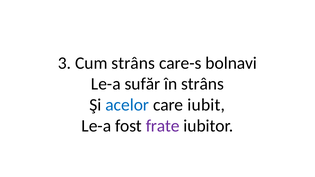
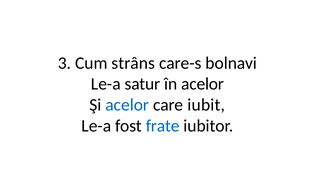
sufăr: sufăr -> satur
în strâns: strâns -> acelor
frate colour: purple -> blue
